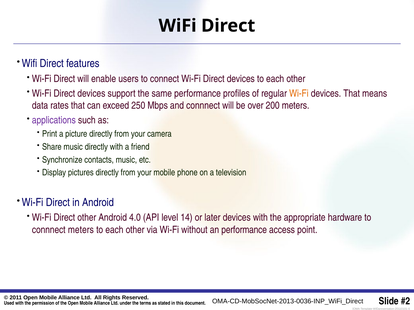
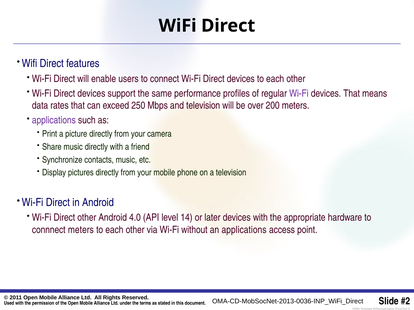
Wi-Fi at (299, 94) colour: orange -> purple
and connnect: connnect -> television
an performance: performance -> applications
